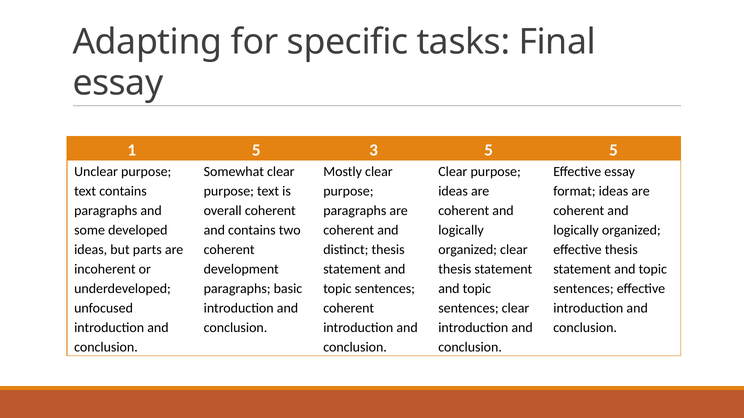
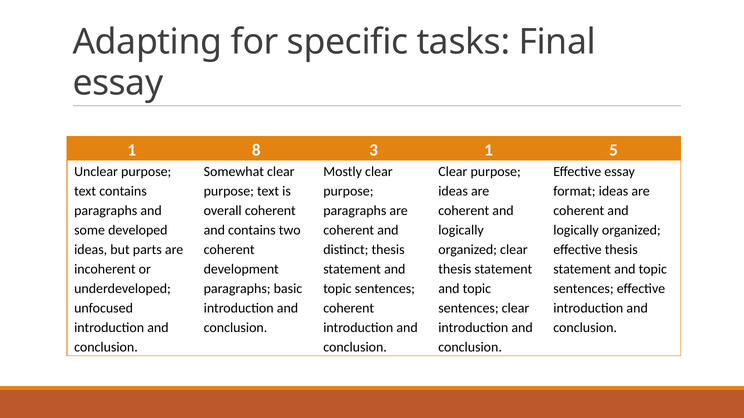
1 5: 5 -> 8
3 5: 5 -> 1
